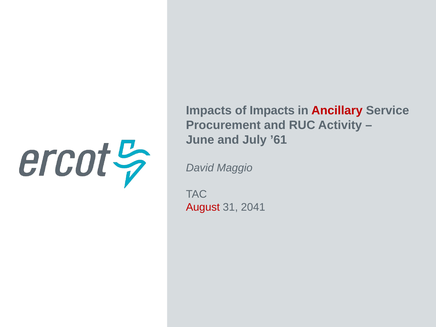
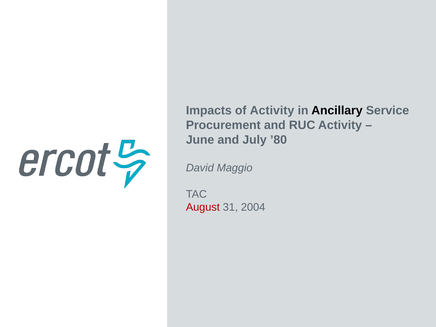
of Impacts: Impacts -> Activity
Ancillary colour: red -> black
’61: ’61 -> ’80
2041: 2041 -> 2004
